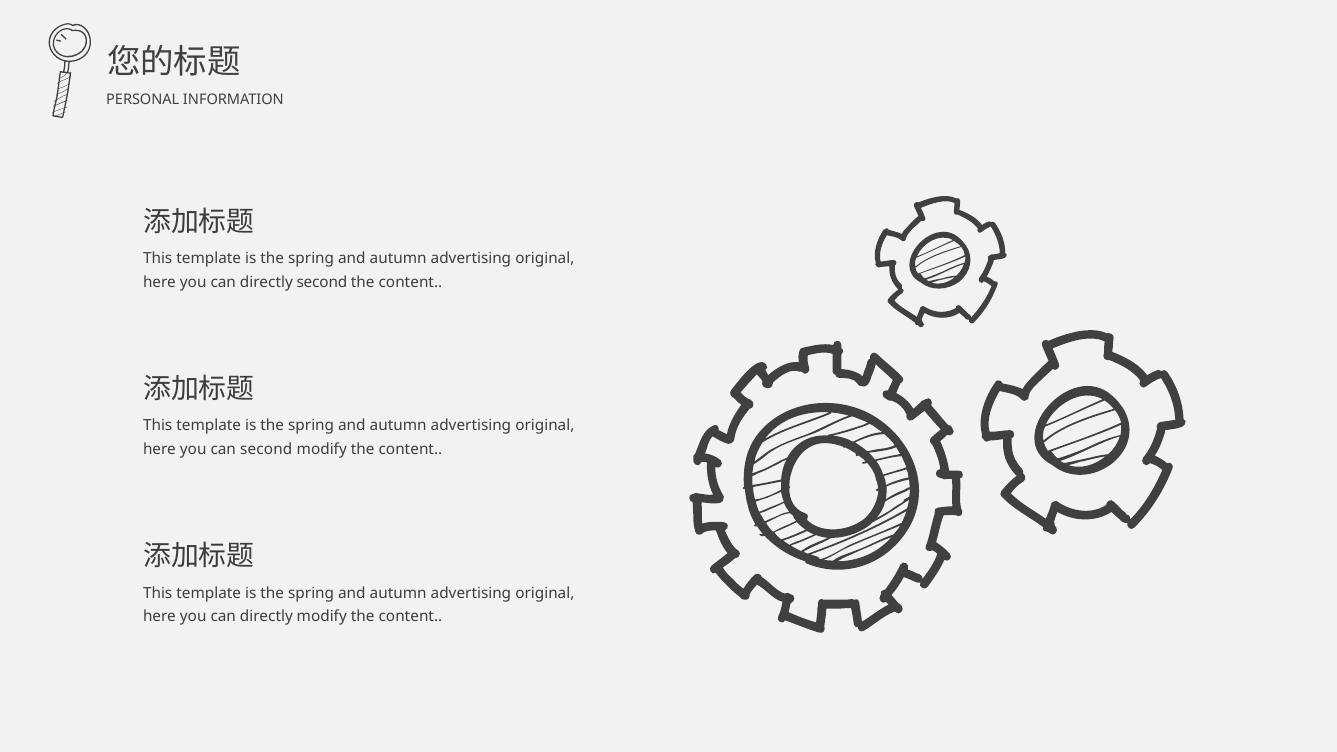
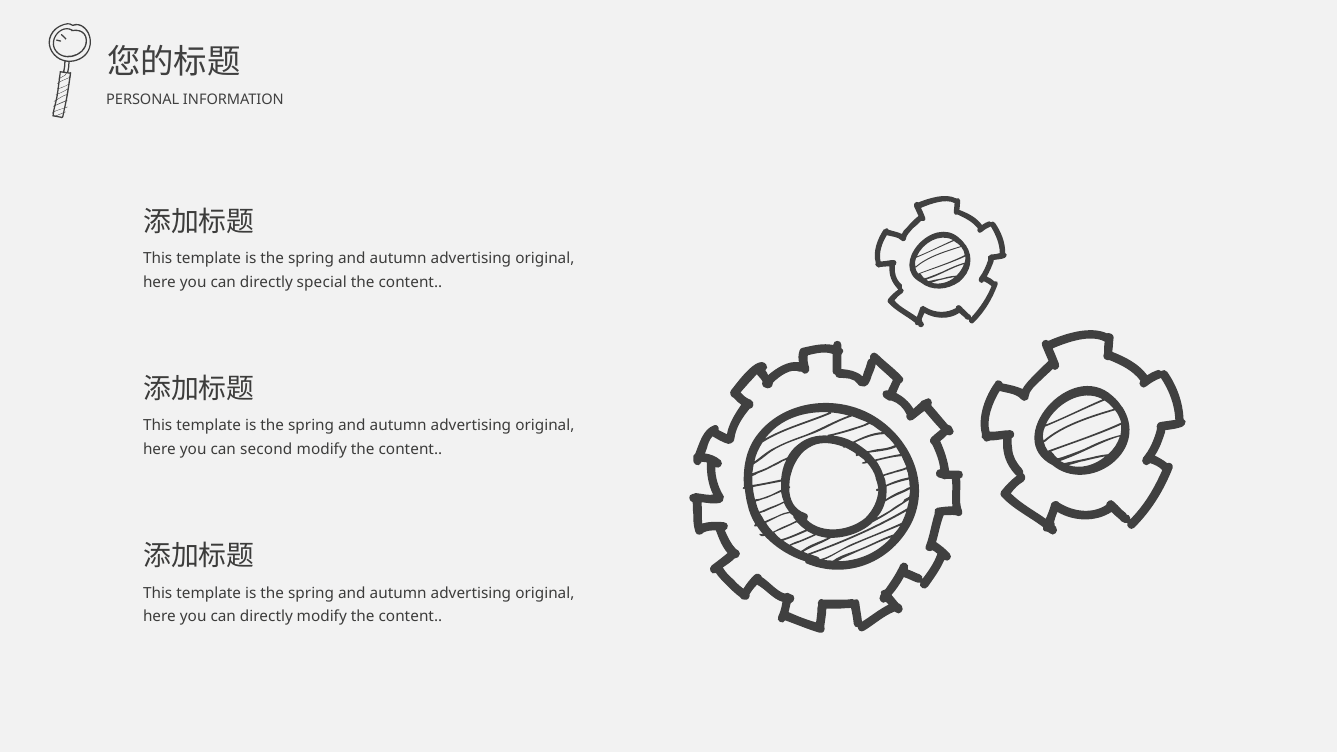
directly second: second -> special
